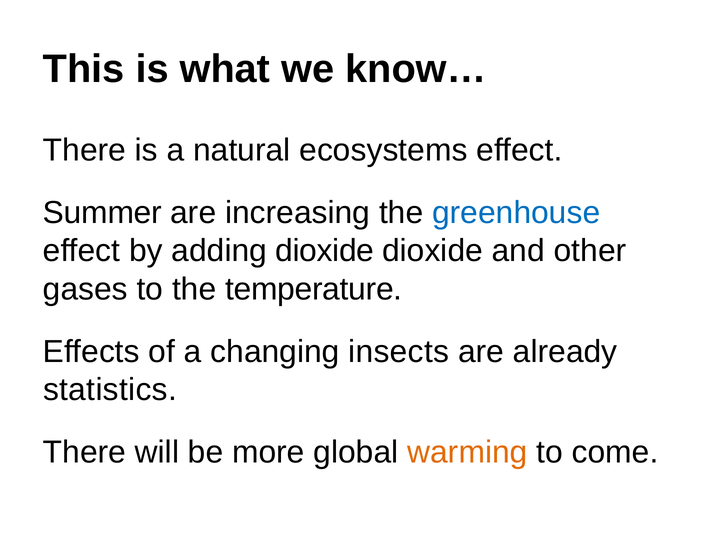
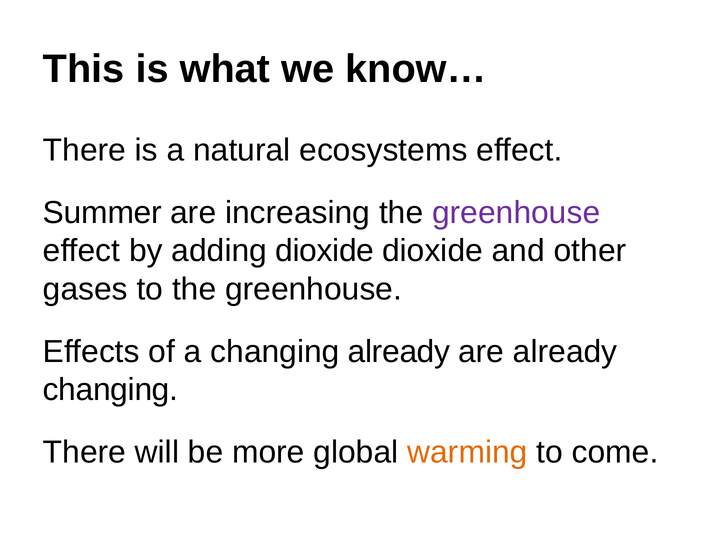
greenhouse at (516, 213) colour: blue -> purple
to the temperature: temperature -> greenhouse
changing insects: insects -> already
statistics at (110, 390): statistics -> changing
